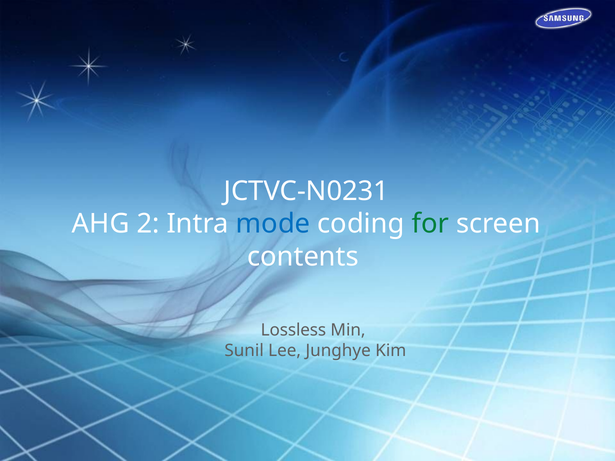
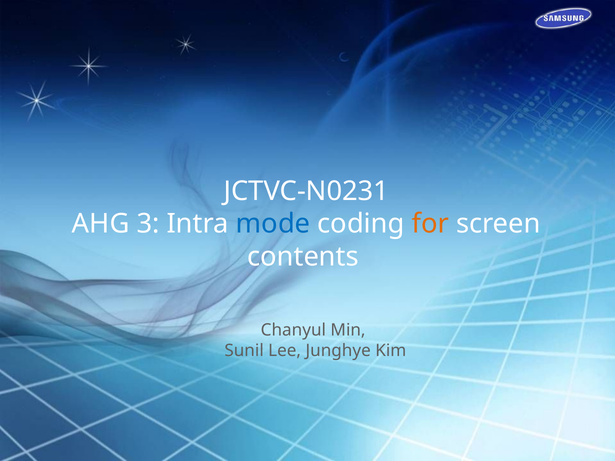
2: 2 -> 3
for colour: green -> orange
Lossless: Lossless -> Chanyul
